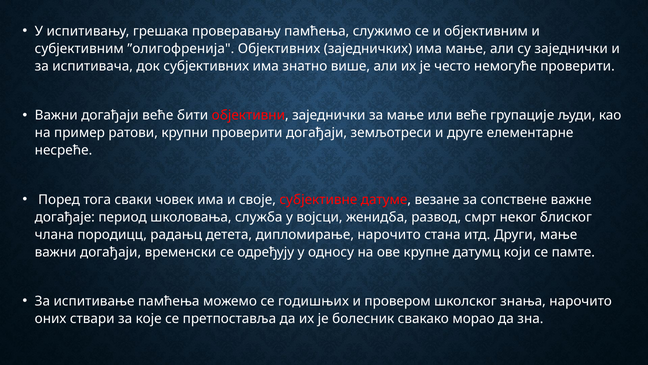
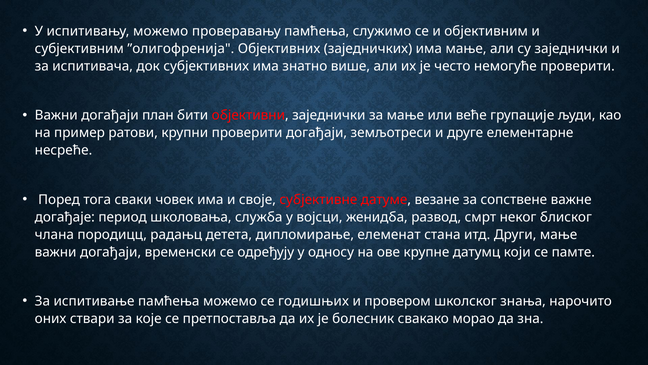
испитивању грешака: грешака -> можемо
догађаји веће: веће -> план
дипломирање нарочито: нарочито -> елеменат
